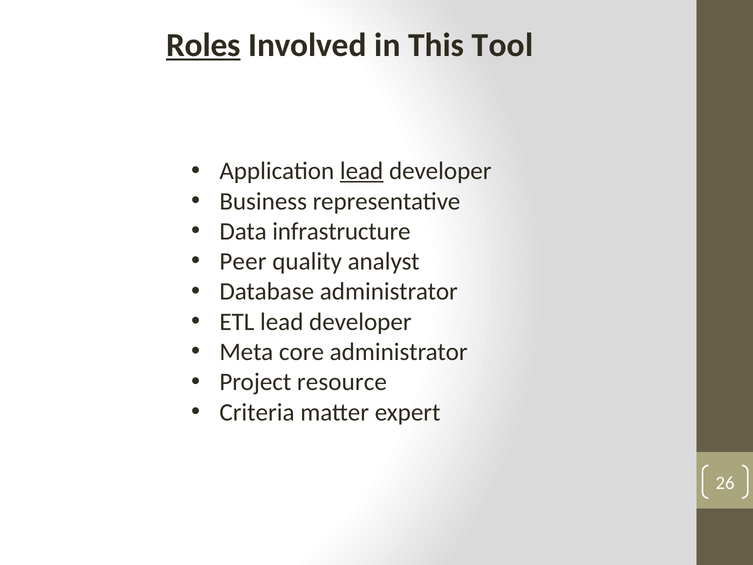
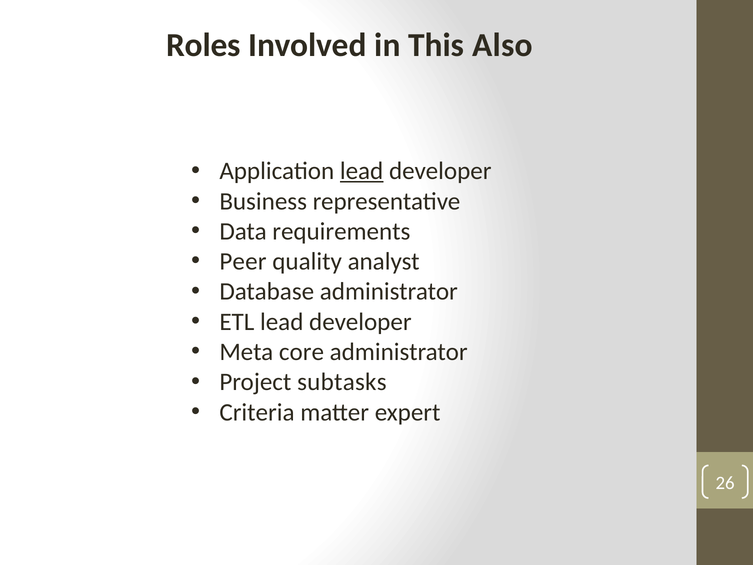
Roles underline: present -> none
Tool: Tool -> Also
infrastructure: infrastructure -> requirements
resource: resource -> subtasks
